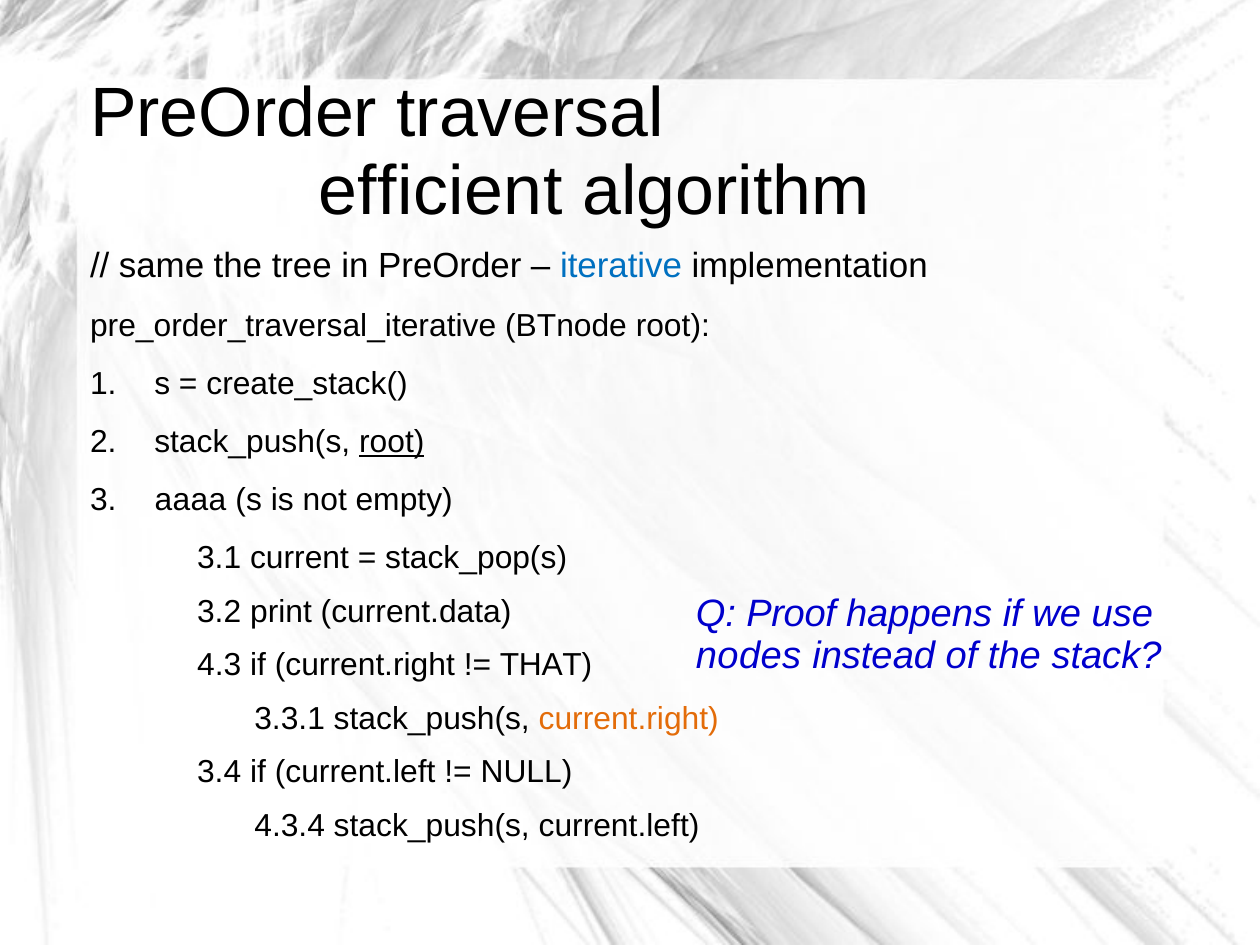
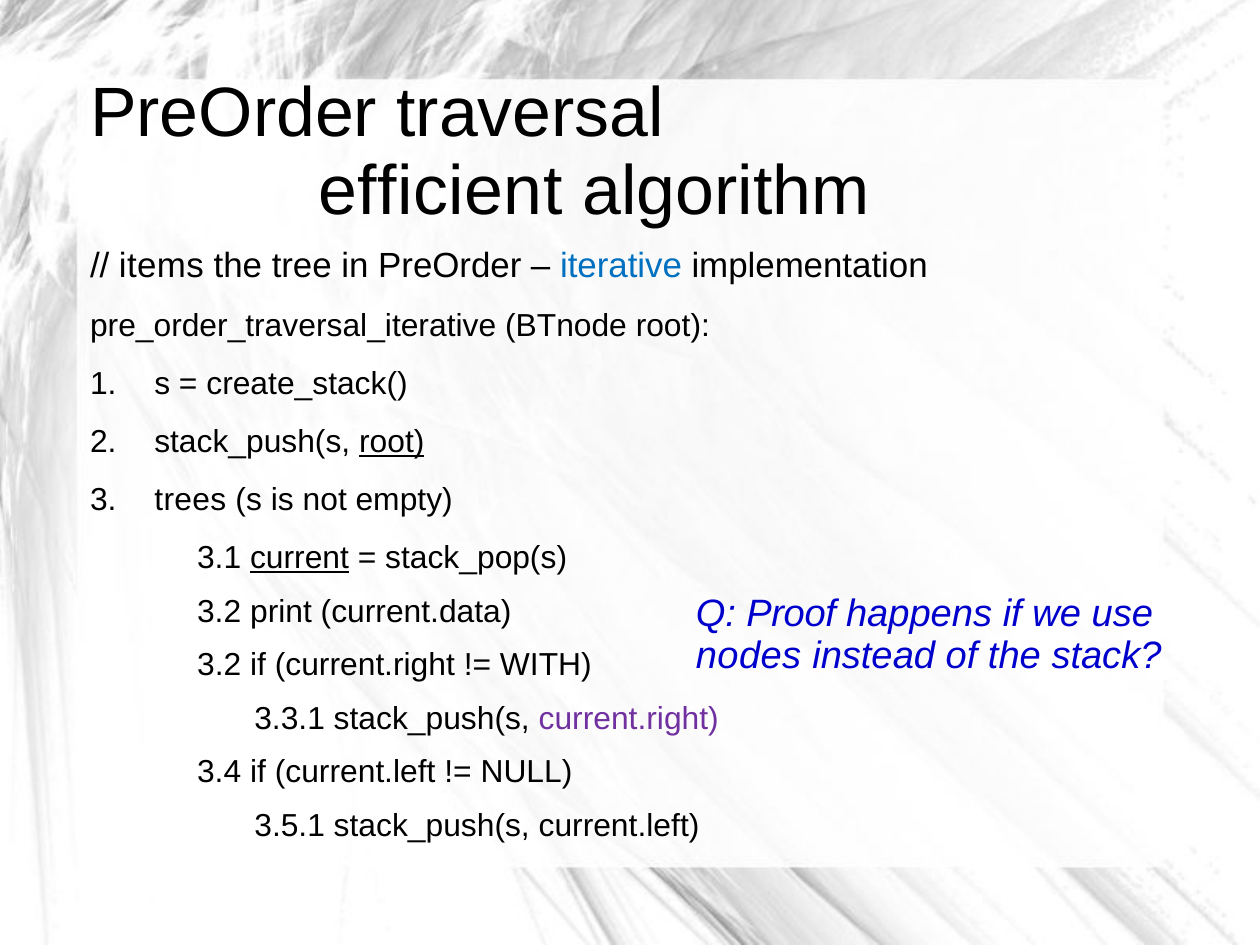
same: same -> items
aaaa: aaaa -> trees
current underline: none -> present
4.3 at (219, 665): 4.3 -> 3.2
THAT: THAT -> WITH
current.right at (629, 719) colour: orange -> purple
4.3.4: 4.3.4 -> 3.5.1
